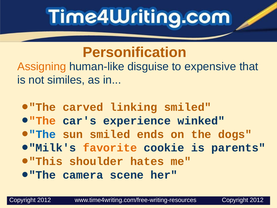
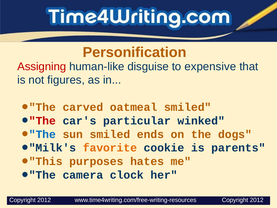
Assigning colour: orange -> red
similes: similes -> figures
linking: linking -> oatmeal
The at (42, 121) colour: orange -> red
experience: experience -> particular
shoulder: shoulder -> purposes
scene: scene -> clock
